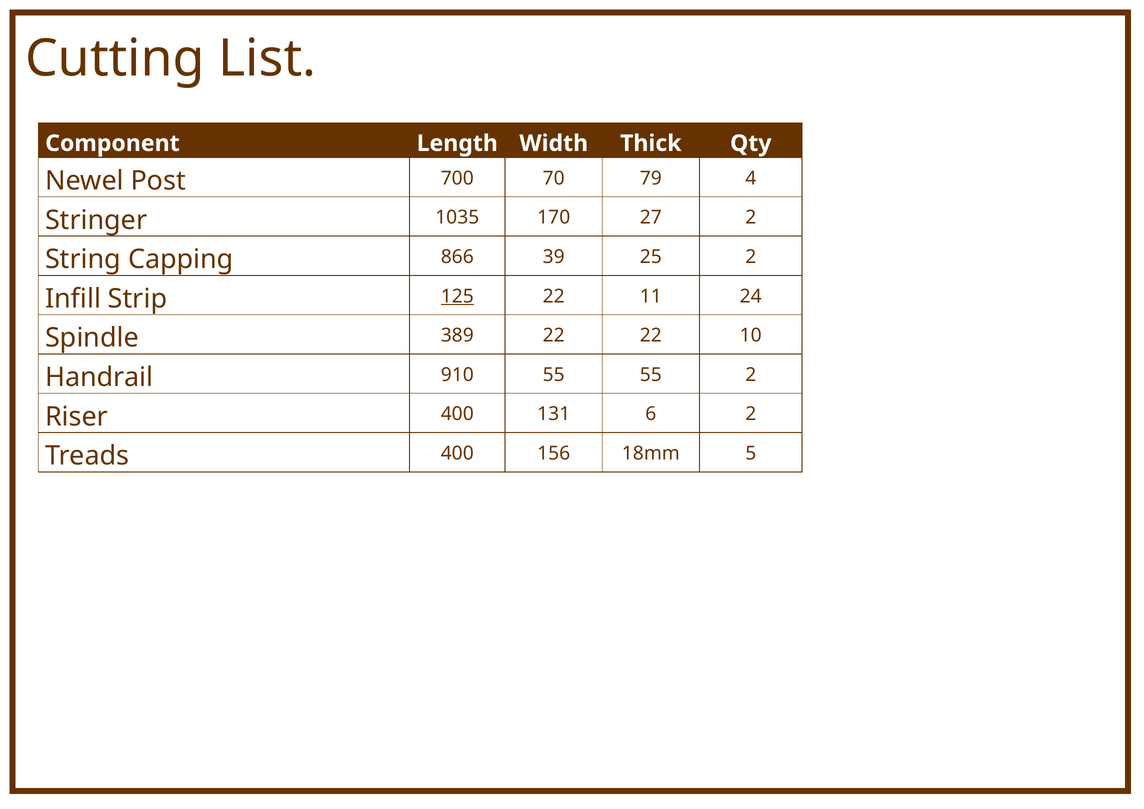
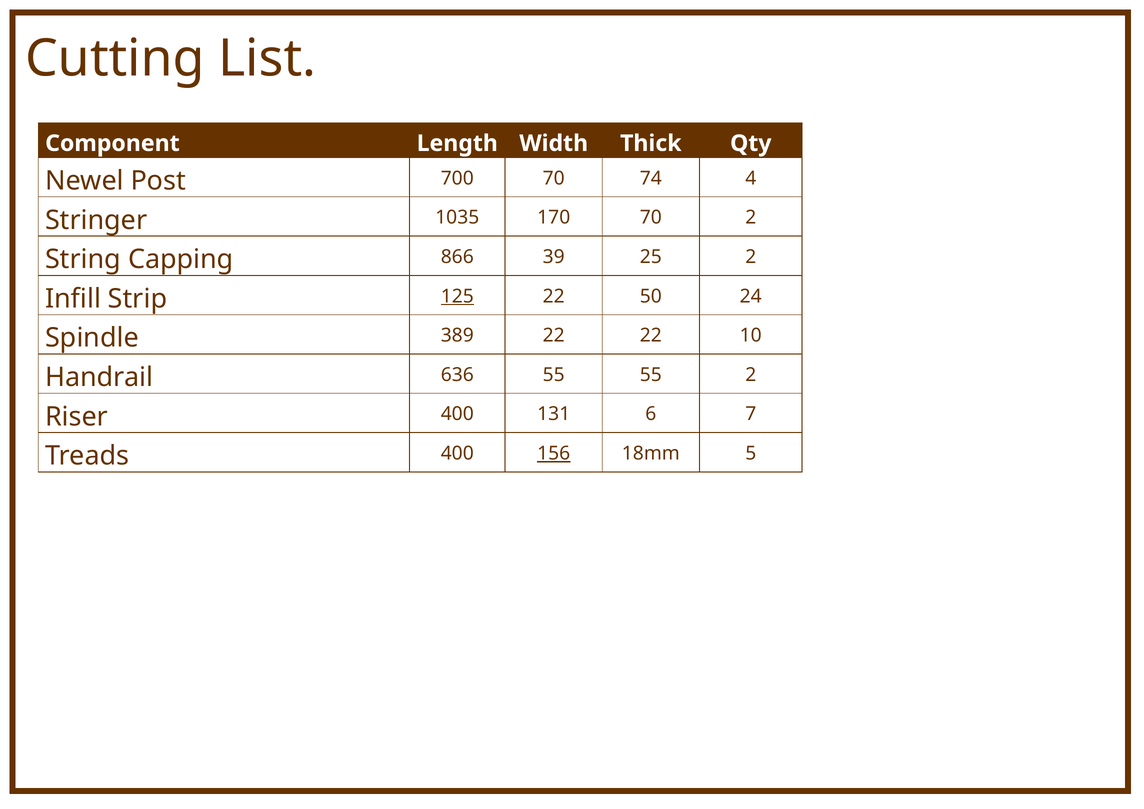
79: 79 -> 74
170 27: 27 -> 70
11: 11 -> 50
910: 910 -> 636
6 2: 2 -> 7
156 underline: none -> present
